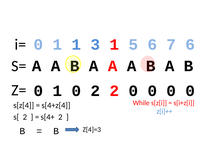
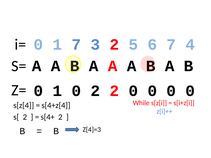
1 1: 1 -> 7
3 1: 1 -> 2
7 6: 6 -> 4
